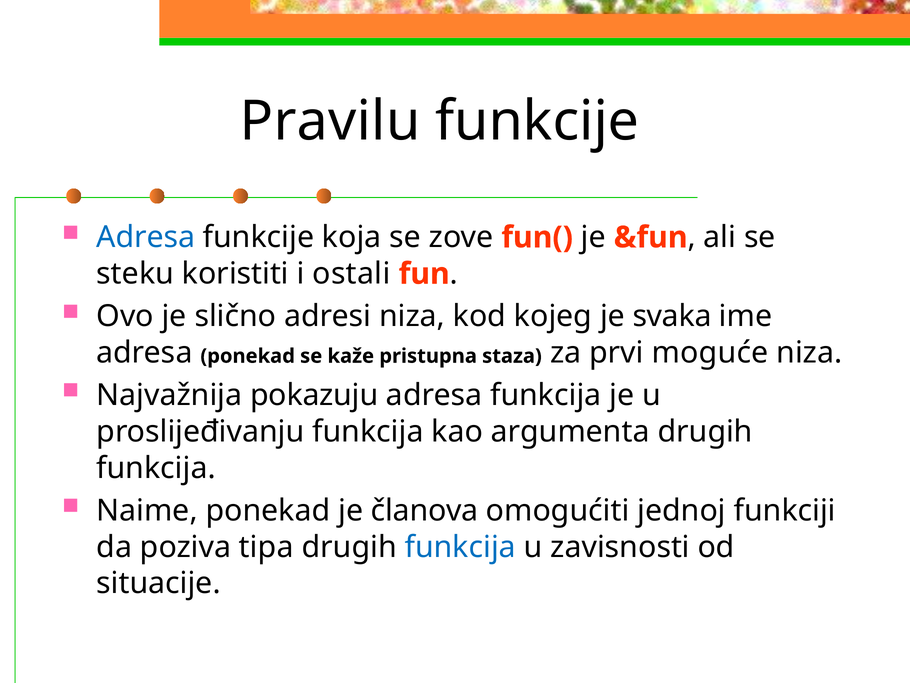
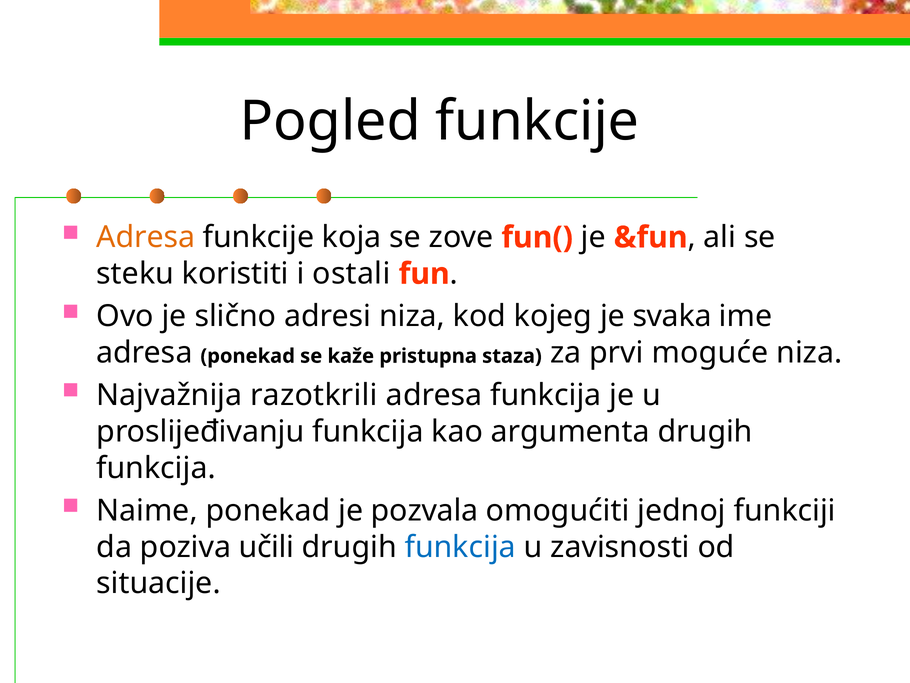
Pravilu: Pravilu -> Pogled
Adresa at (146, 237) colour: blue -> orange
pokazuju: pokazuju -> razotkrili
članova: članova -> pozvala
tipa: tipa -> učili
